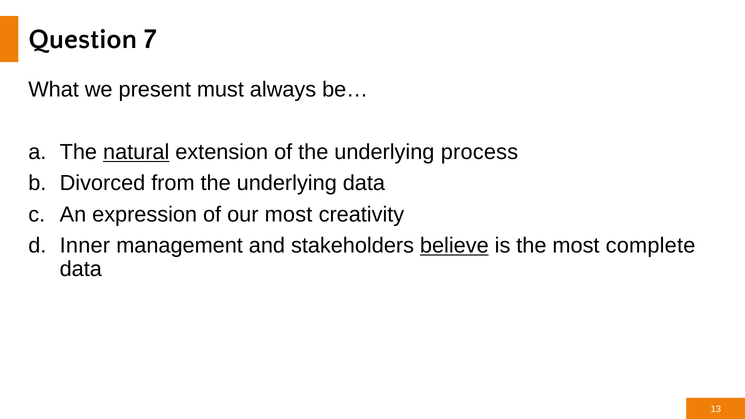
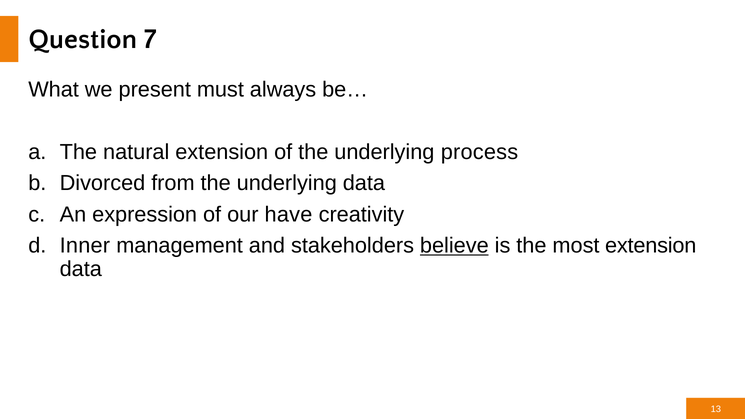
natural underline: present -> none
our most: most -> have
most complete: complete -> extension
